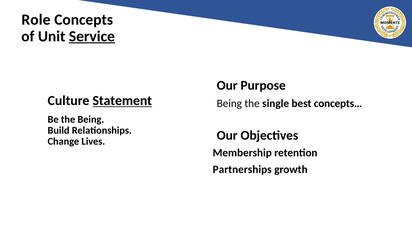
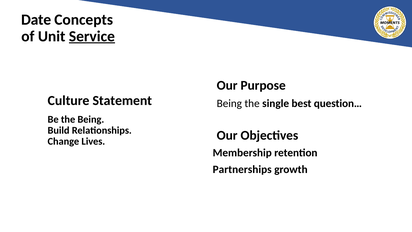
Role: Role -> Date
Statement underline: present -> none
concepts…: concepts… -> question…
